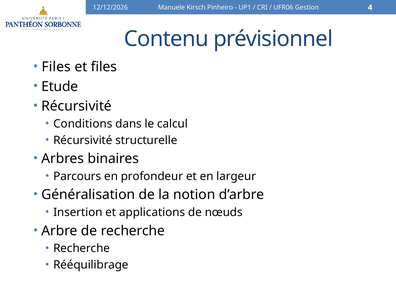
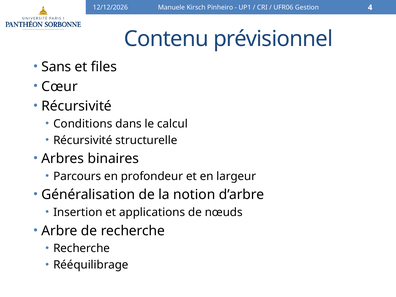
Files at (56, 67): Files -> Sans
Etude: Etude -> Cœur
